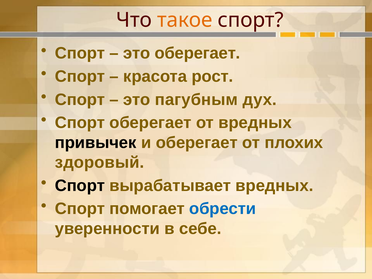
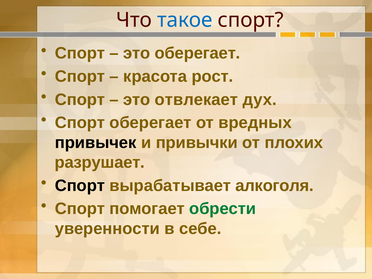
такое colour: orange -> blue
пагубным: пагубным -> отвлекает
и оберегает: оберегает -> привычки
здоровый: здоровый -> разрушает
вырабатывает вредных: вредных -> алкоголя
обрести colour: blue -> green
